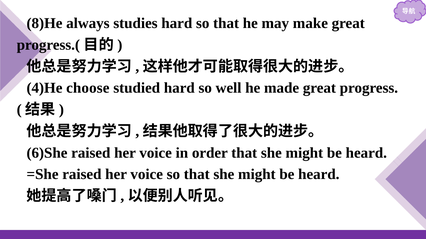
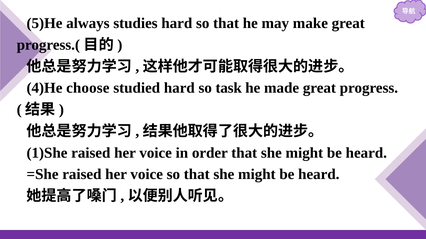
8)He: 8)He -> 5)He
well: well -> task
6)She: 6)She -> 1)She
